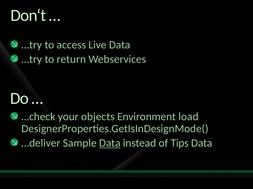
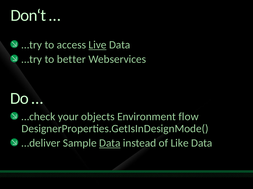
Live underline: none -> present
return: return -> better
load: load -> flow
Tips: Tips -> Like
